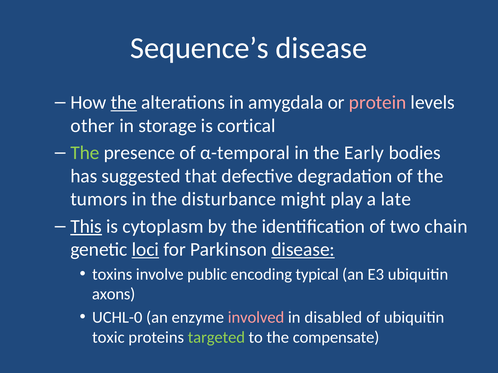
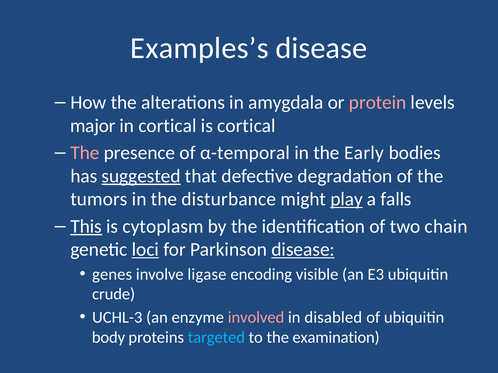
Sequence’s: Sequence’s -> Examples’s
the at (124, 103) underline: present -> none
other: other -> major
in storage: storage -> cortical
The at (85, 153) colour: light green -> pink
suggested underline: none -> present
play underline: none -> present
late: late -> falls
toxins: toxins -> genes
public: public -> ligase
typical: typical -> visible
axons: axons -> crude
UCHL-0: UCHL-0 -> UCHL-3
toxic: toxic -> body
targeted colour: light green -> light blue
compensate: compensate -> examination
